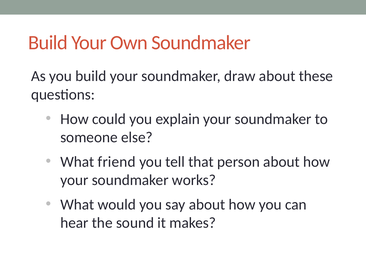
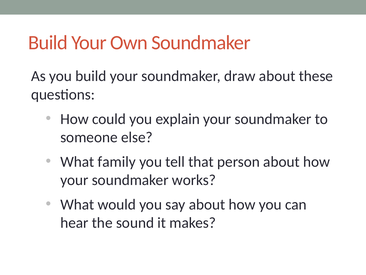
friend: friend -> family
